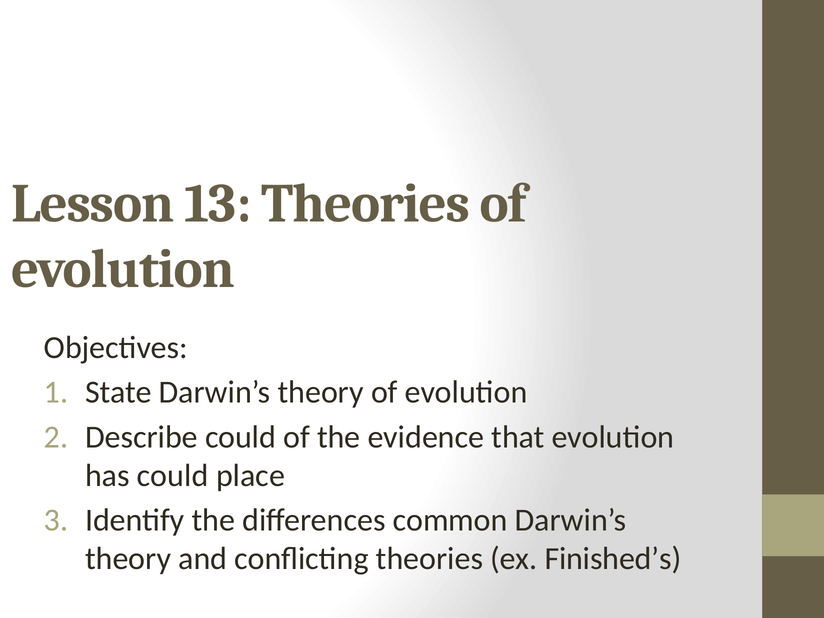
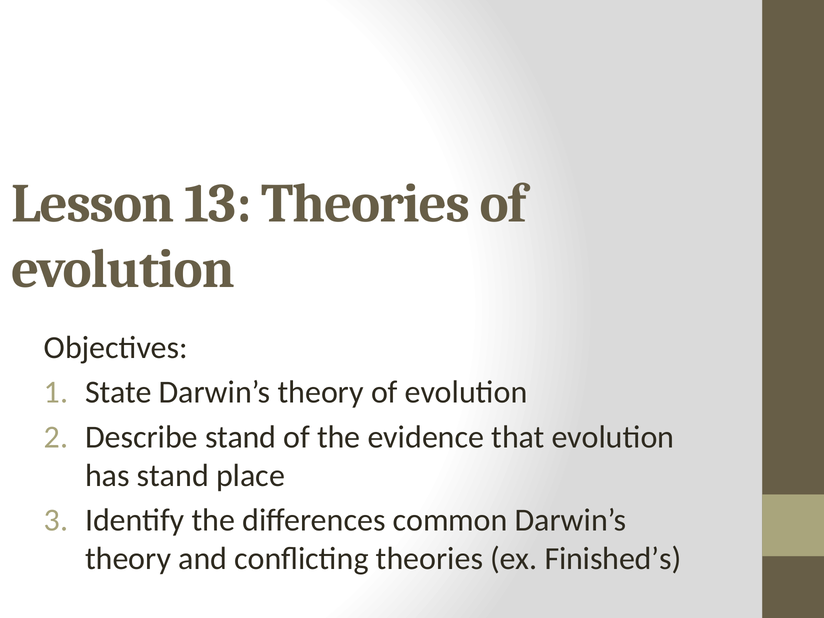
Describe could: could -> stand
has could: could -> stand
